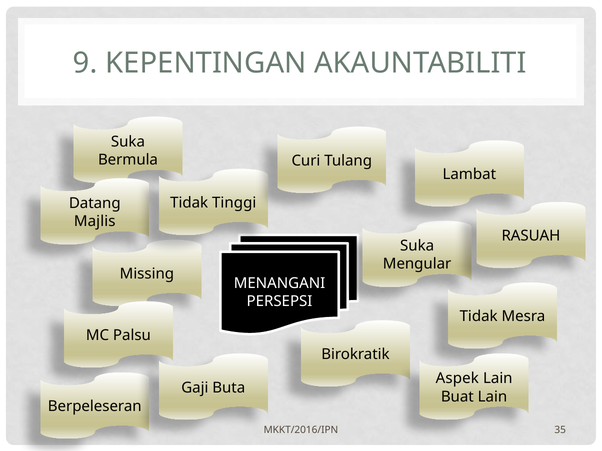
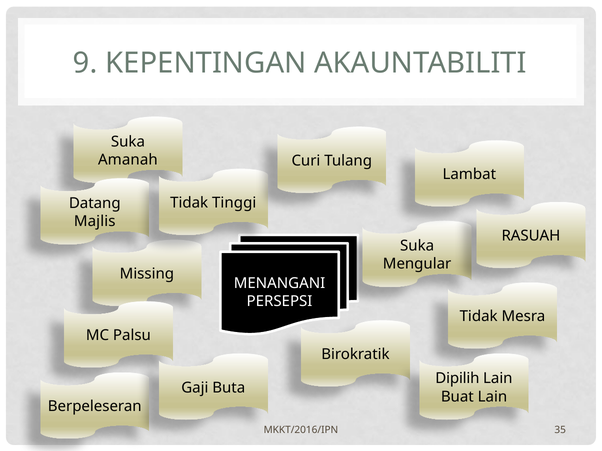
Bermula: Bermula -> Amanah
Aspek: Aspek -> Dipilih
